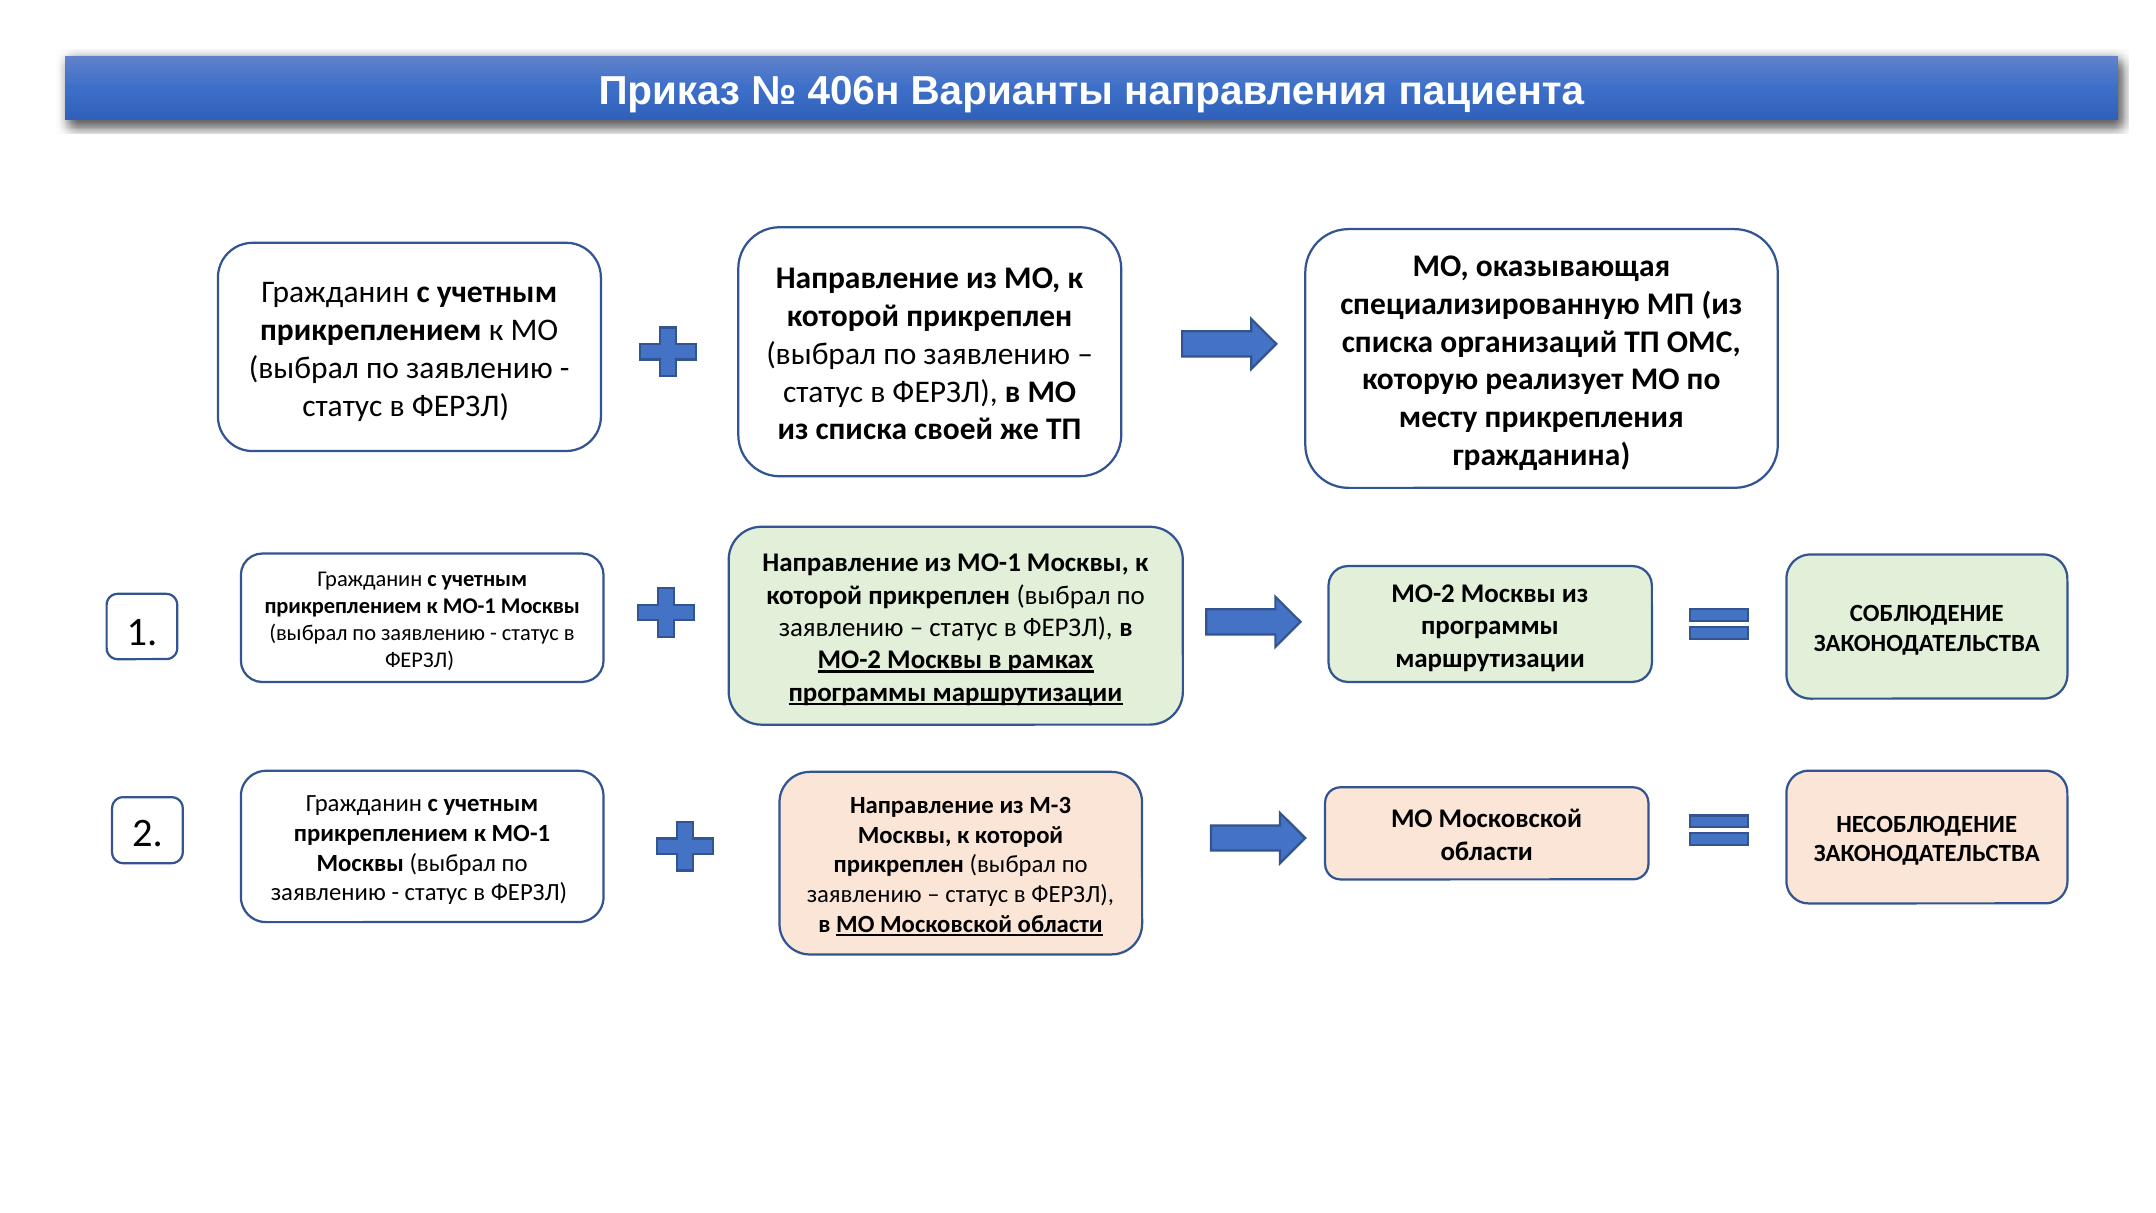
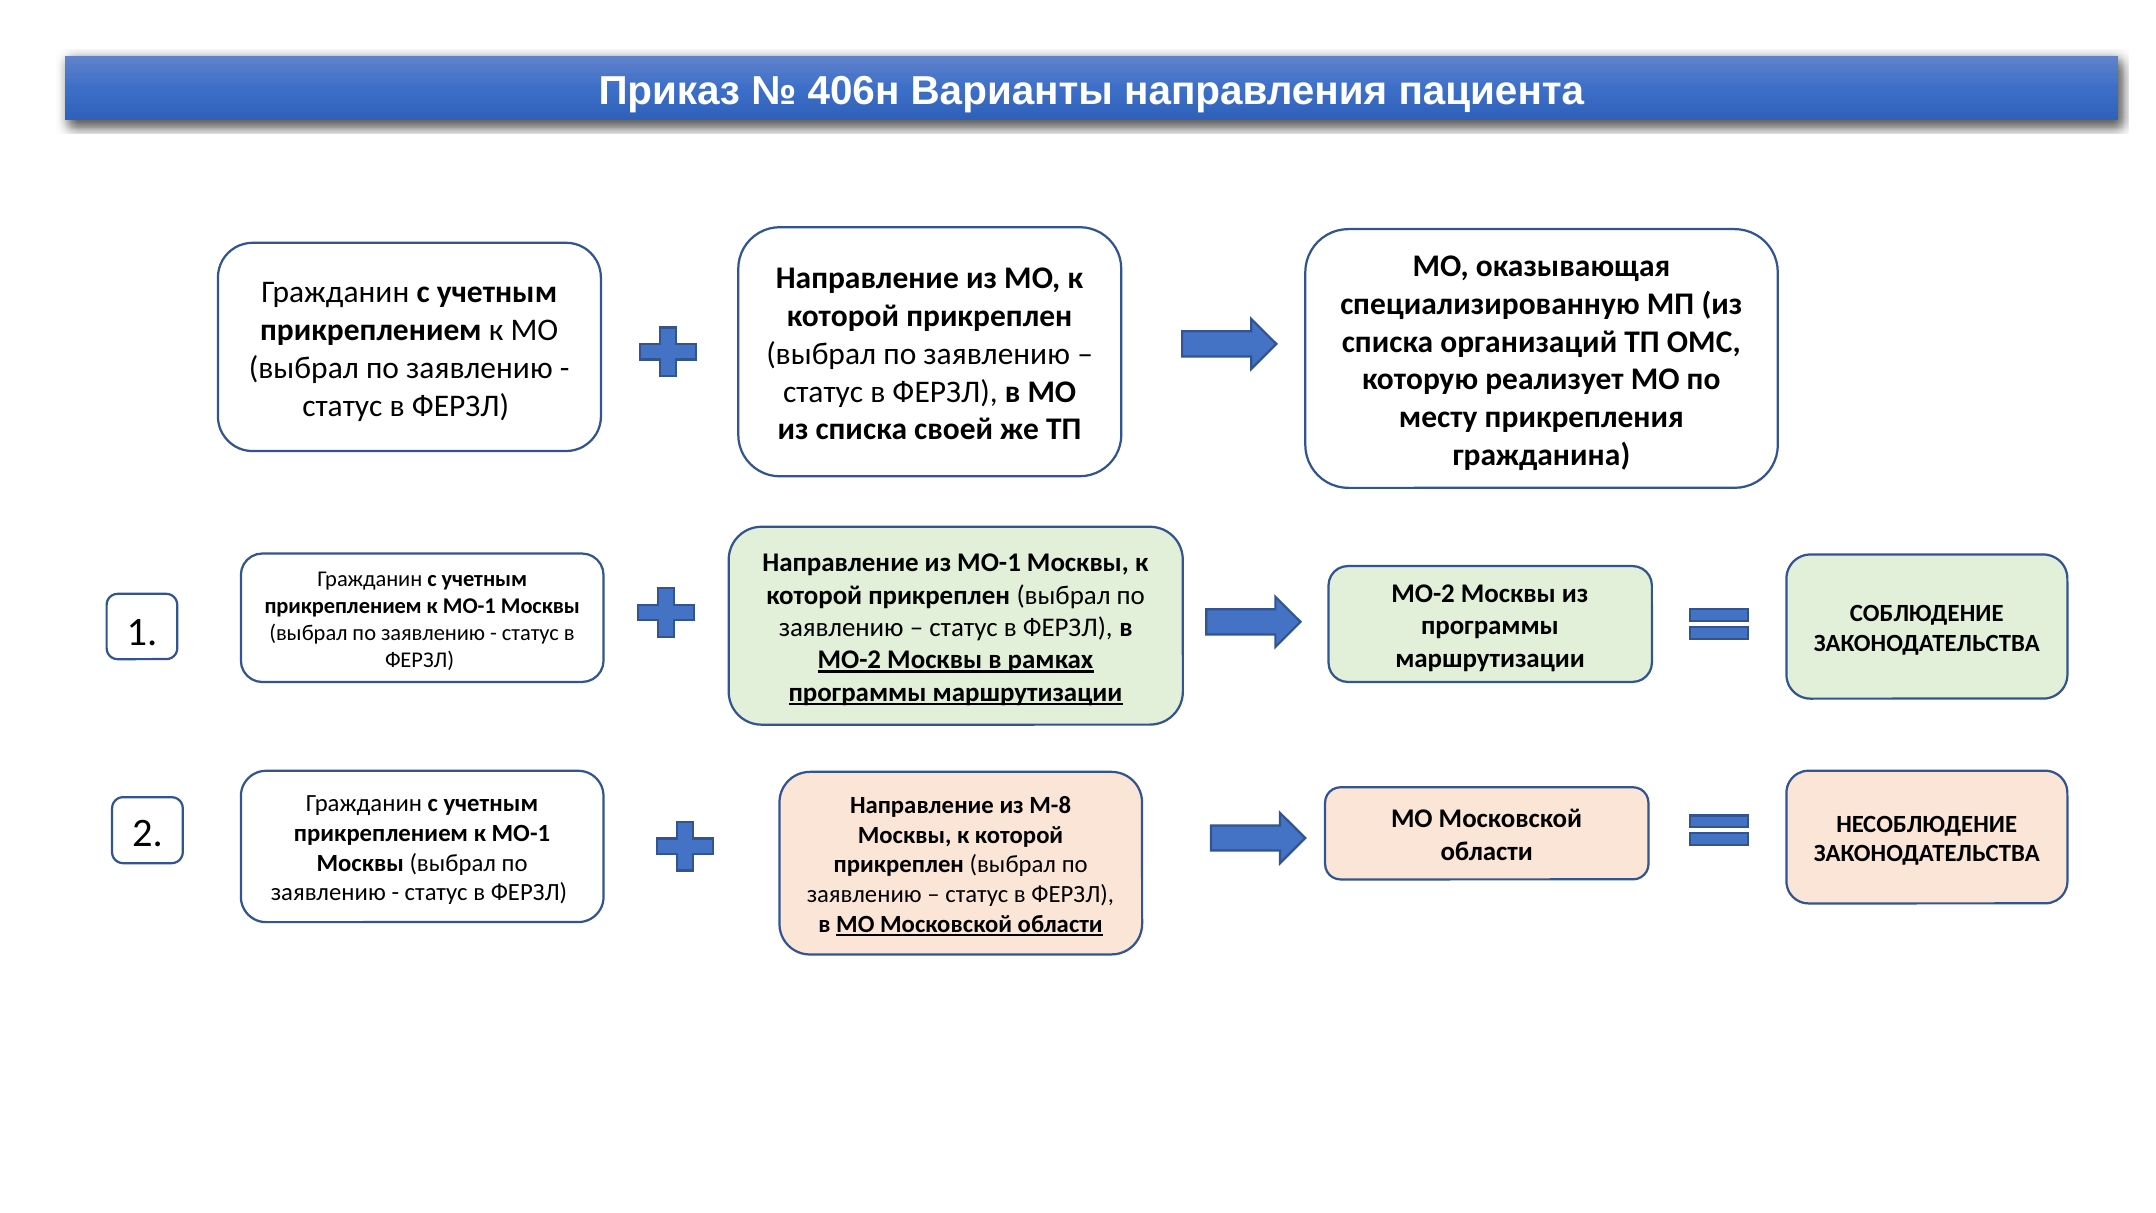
М-3: М-3 -> М-8
